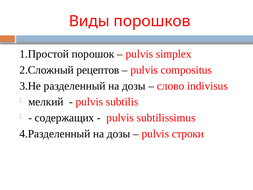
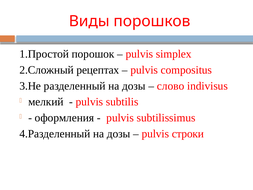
рецептов: рецептов -> рецептах
содержащих: содержащих -> оформления
